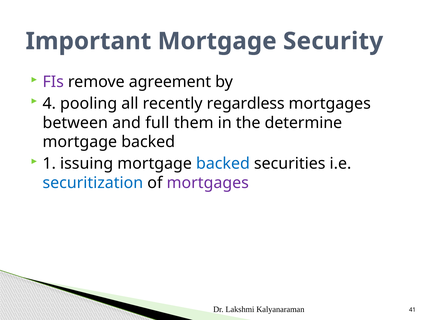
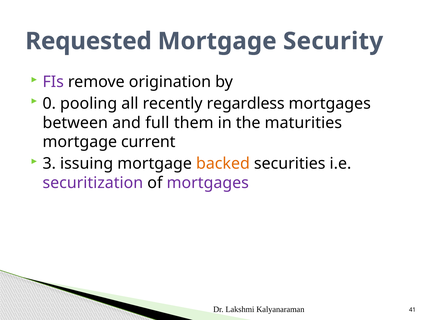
Important: Important -> Requested
agreement: agreement -> origination
4: 4 -> 0
determine: determine -> maturities
backed at (148, 142): backed -> current
1: 1 -> 3
backed at (223, 163) colour: blue -> orange
securitization colour: blue -> purple
